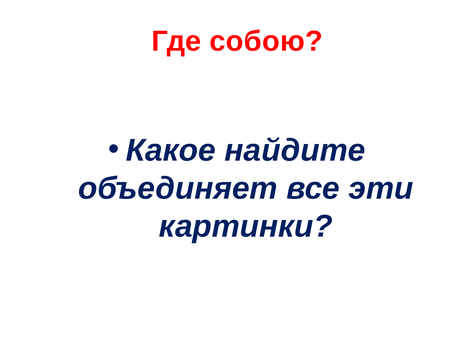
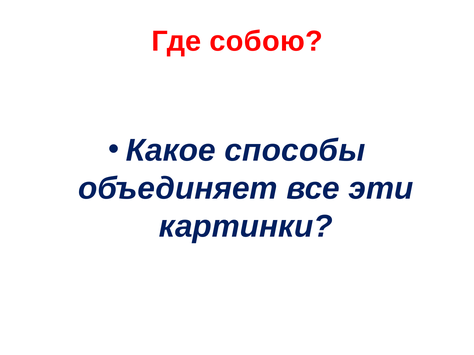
найдите: найдите -> способы
